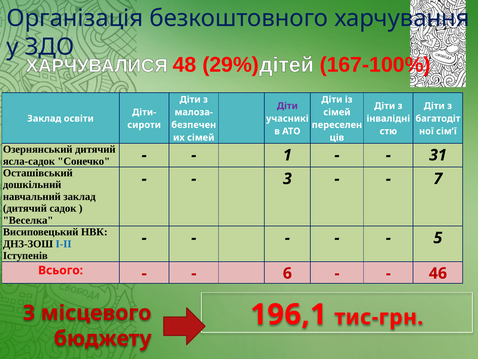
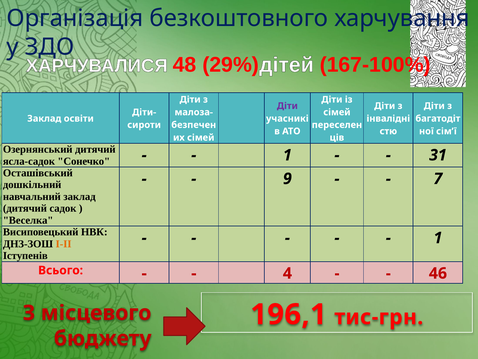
3: 3 -> 9
5 at (438, 238): 5 -> 1
І-ІІ colour: blue -> orange
6: 6 -> 4
